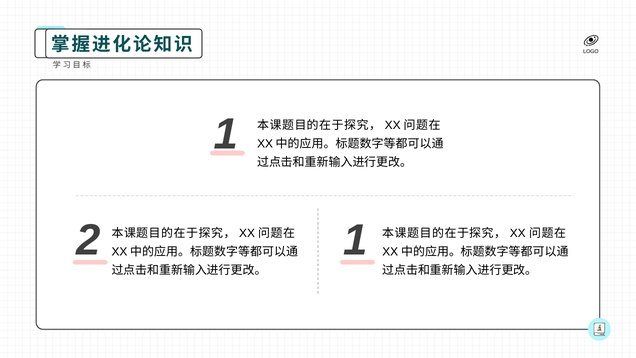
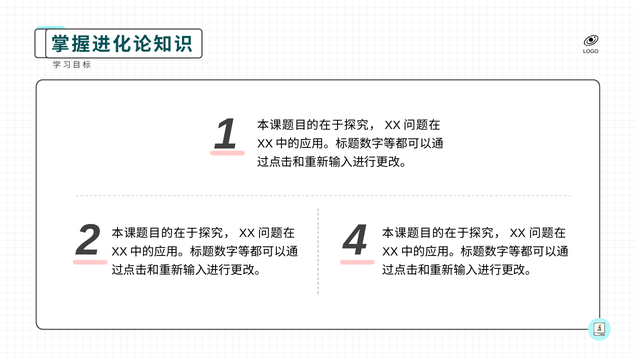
2 1: 1 -> 4
